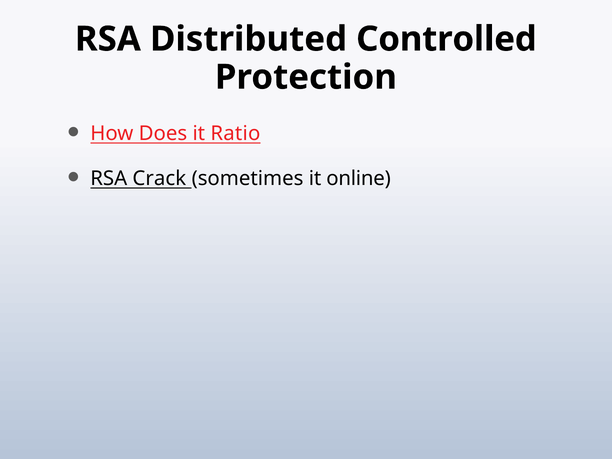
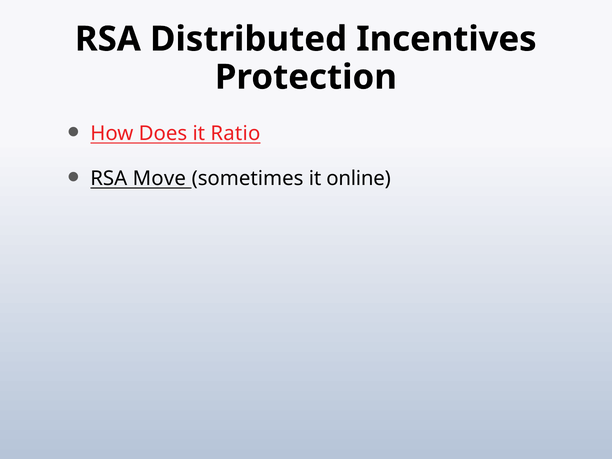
Controlled: Controlled -> Incentives
Crack: Crack -> Move
